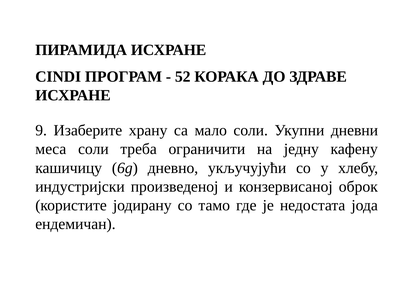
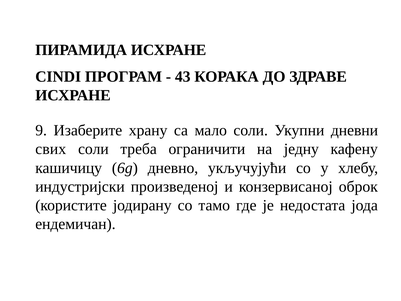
52: 52 -> 43
меса: меса -> свих
